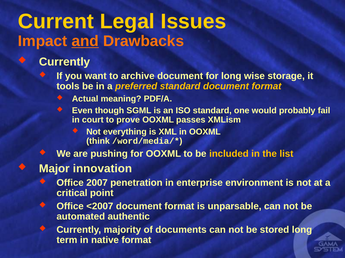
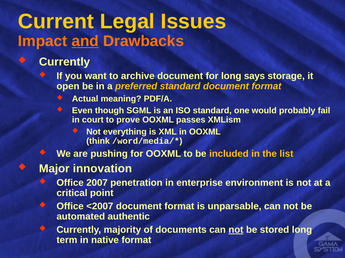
wise: wise -> says
tools: tools -> open
not at (236, 230) underline: none -> present
